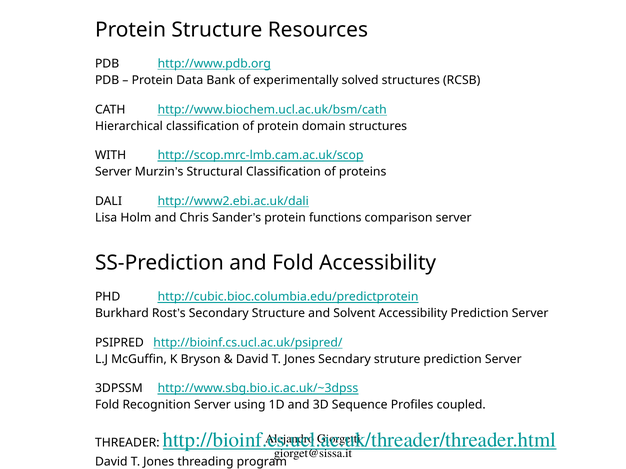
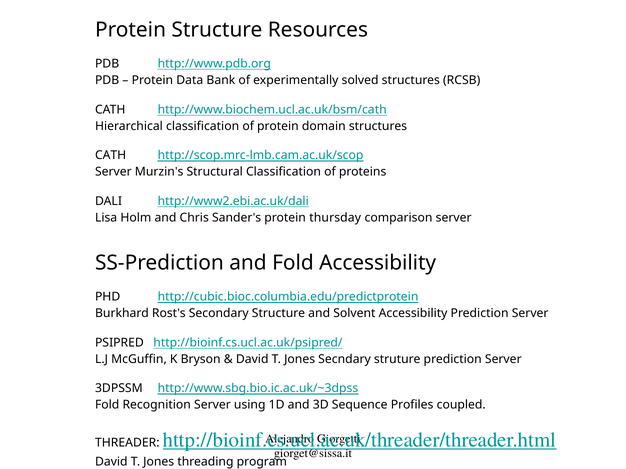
WITH at (111, 155): WITH -> CATH
functions: functions -> thursday
